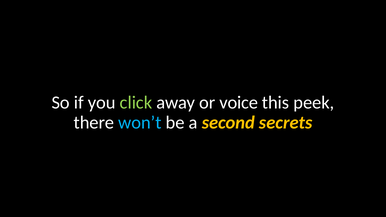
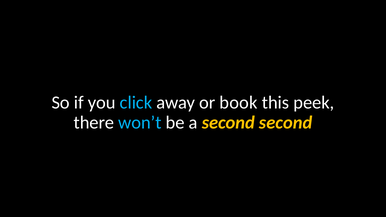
click colour: light green -> light blue
voice: voice -> book
second secrets: secrets -> second
